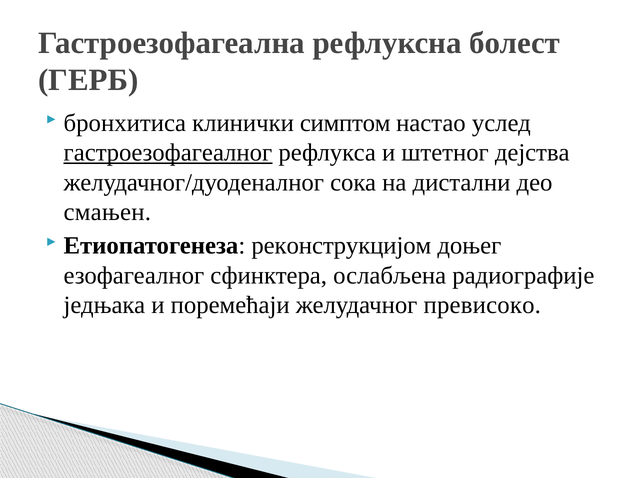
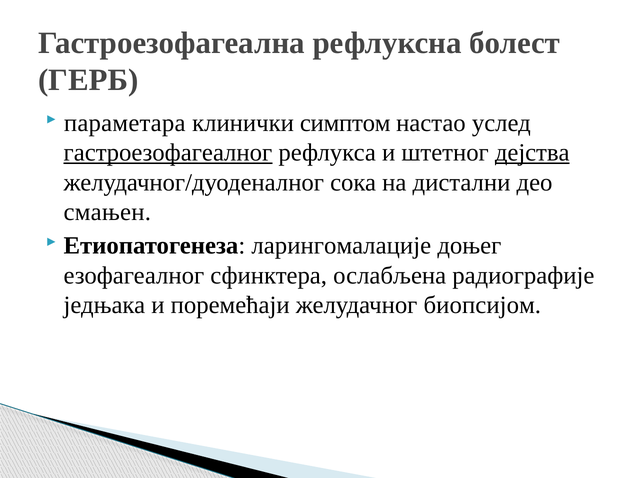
бронхитиса: бронхитиса -> параметара
дејства underline: none -> present
реконструкцијом: реконструкцијом -> ларингомалације
превисоко: превисоко -> биопсијом
